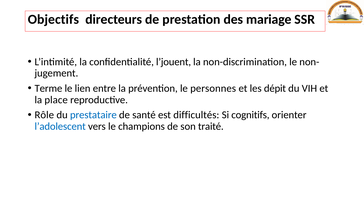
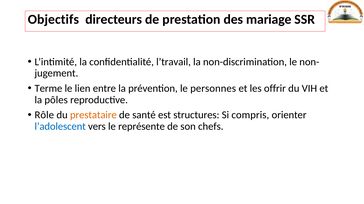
l’jouent: l’jouent -> l’travail
dépit: dépit -> offrir
place: place -> pôles
prestataire colour: blue -> orange
difficultés: difficultés -> structures
cognitifs: cognitifs -> compris
champions: champions -> représente
traité: traité -> chefs
